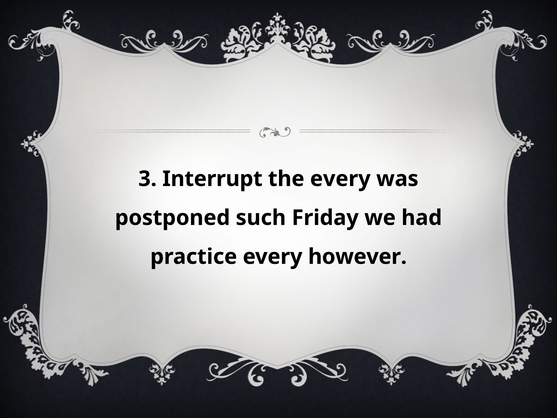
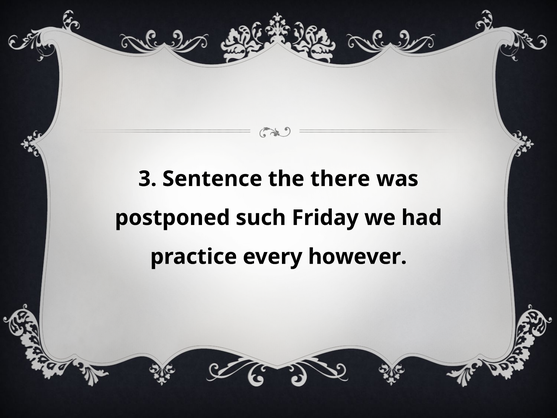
Interrupt: Interrupt -> Sentence
the every: every -> there
